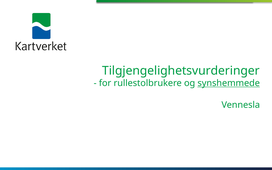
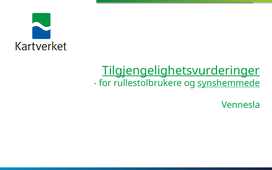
Tilgjengelighetsvurderinger underline: none -> present
